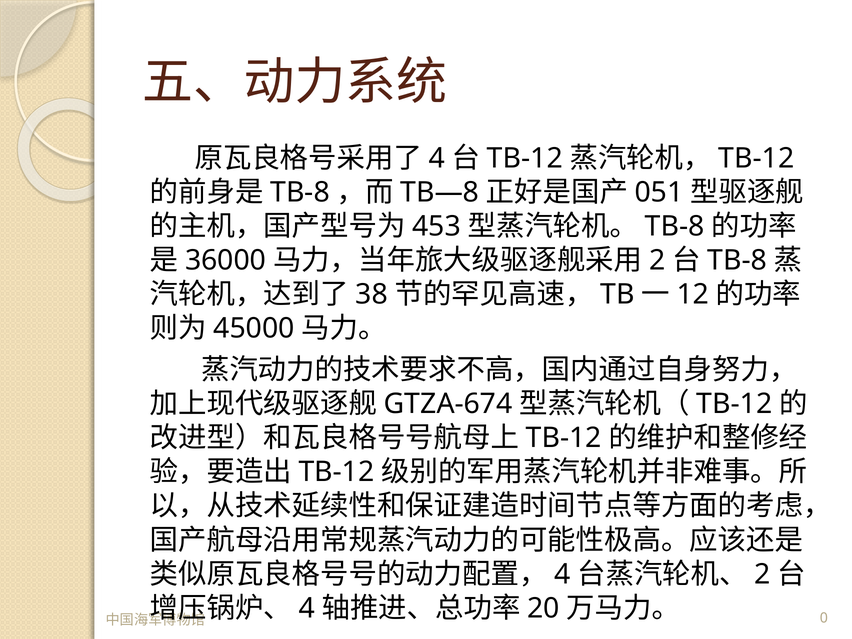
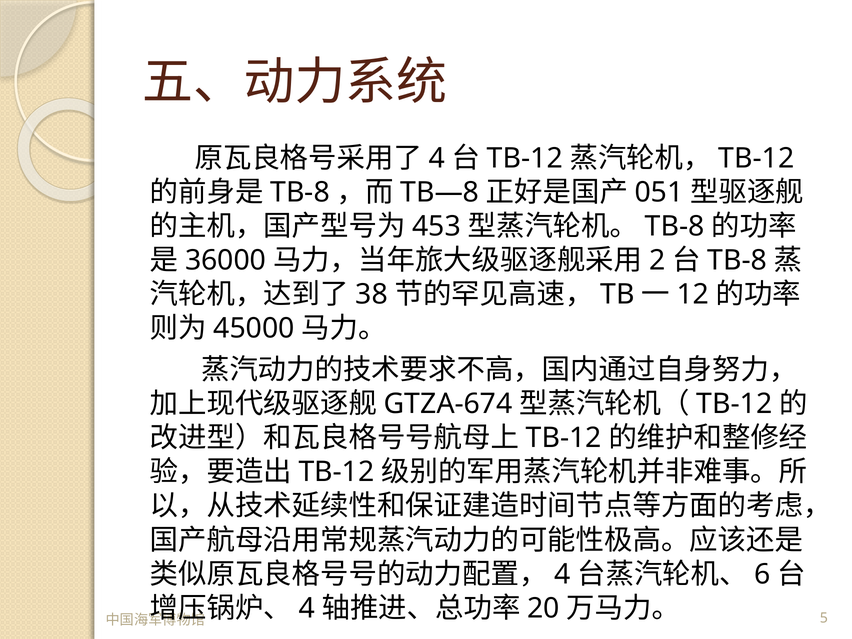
2 at (763, 574): 2 -> 6
0: 0 -> 5
